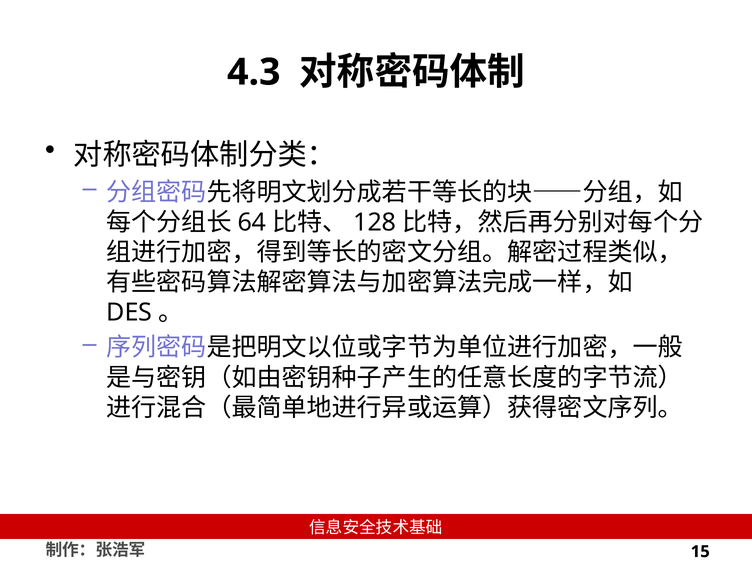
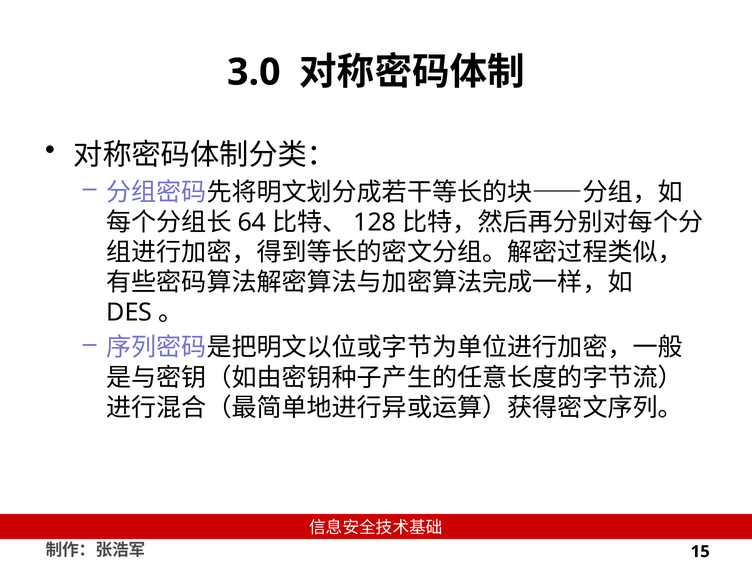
4.3: 4.3 -> 3.0
